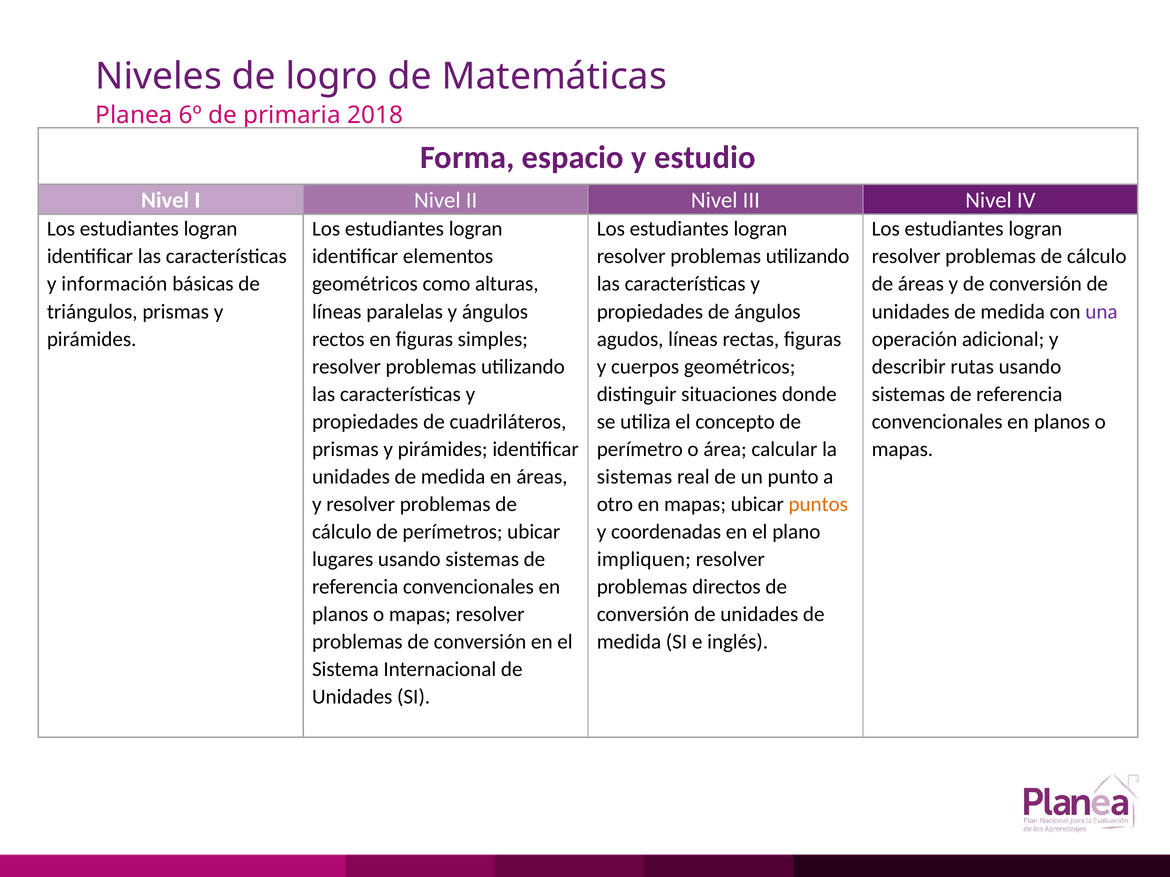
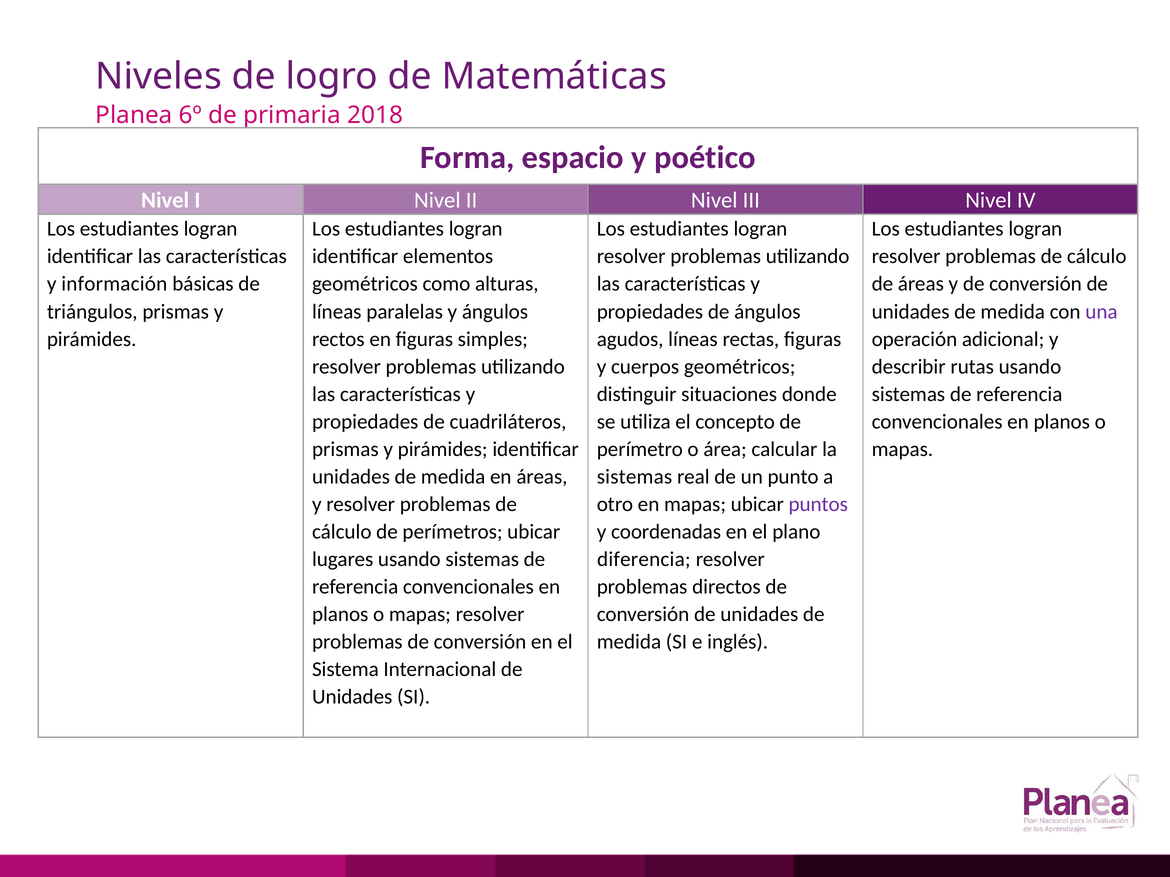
estudio: estudio -> poético
puntos colour: orange -> purple
impliquen: impliquen -> diferencia
